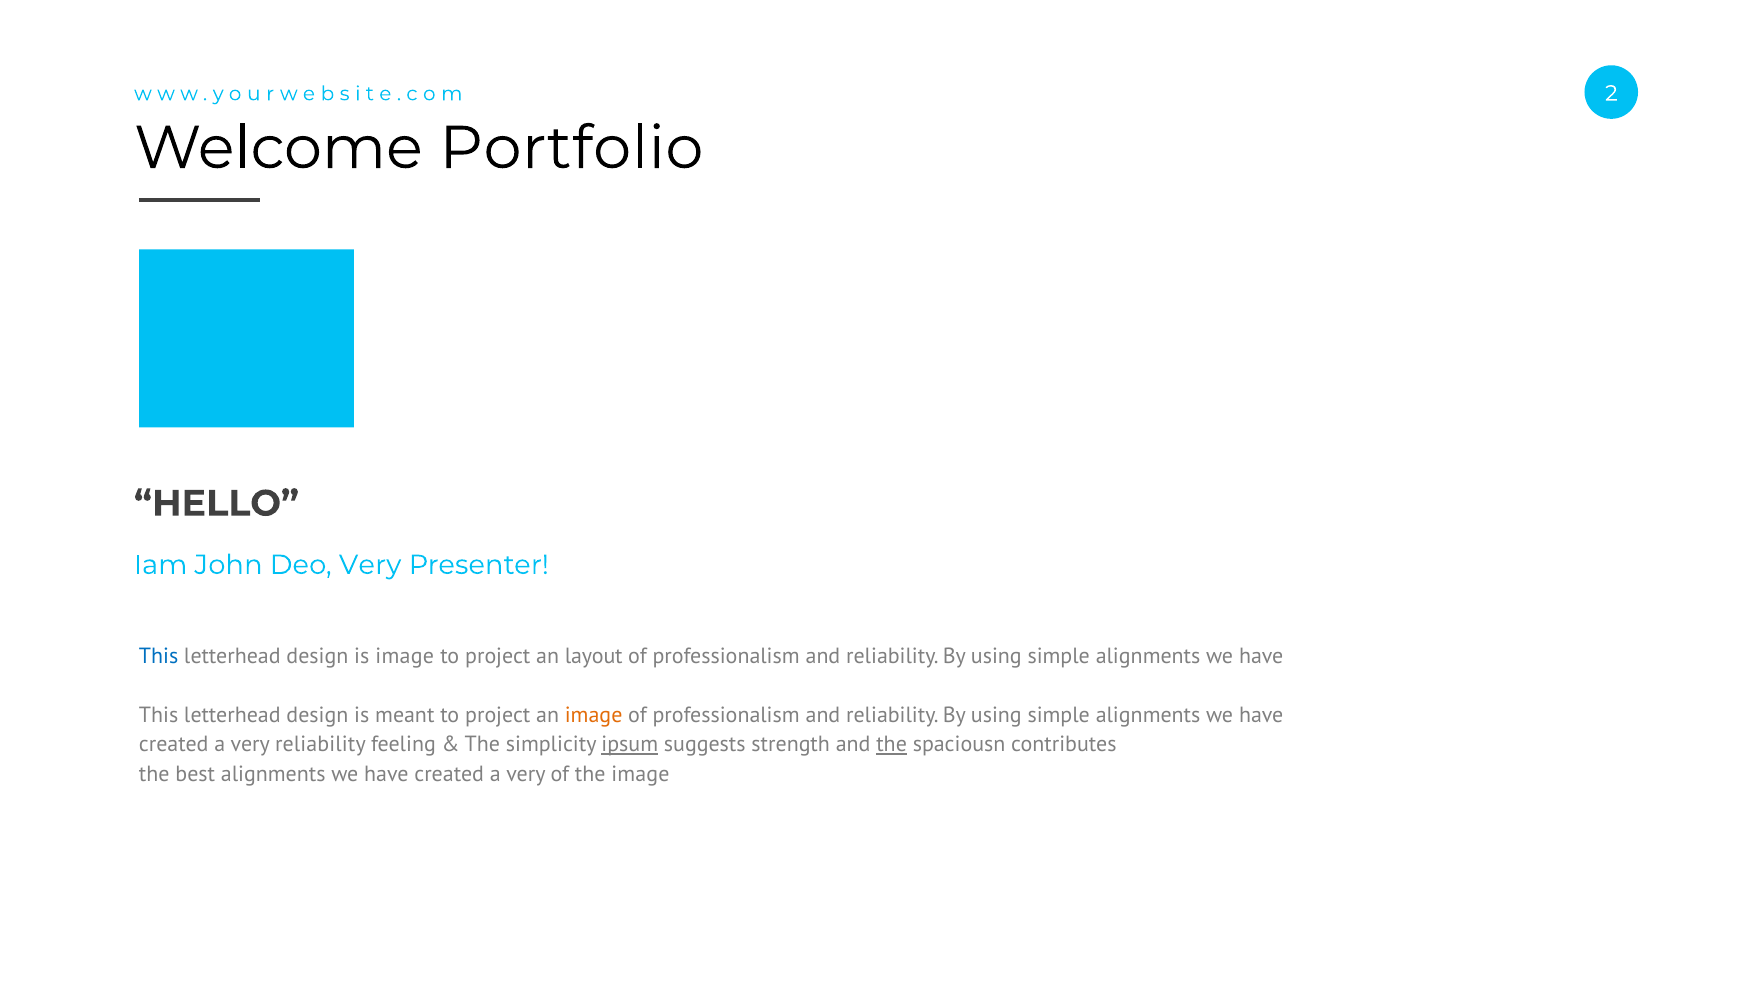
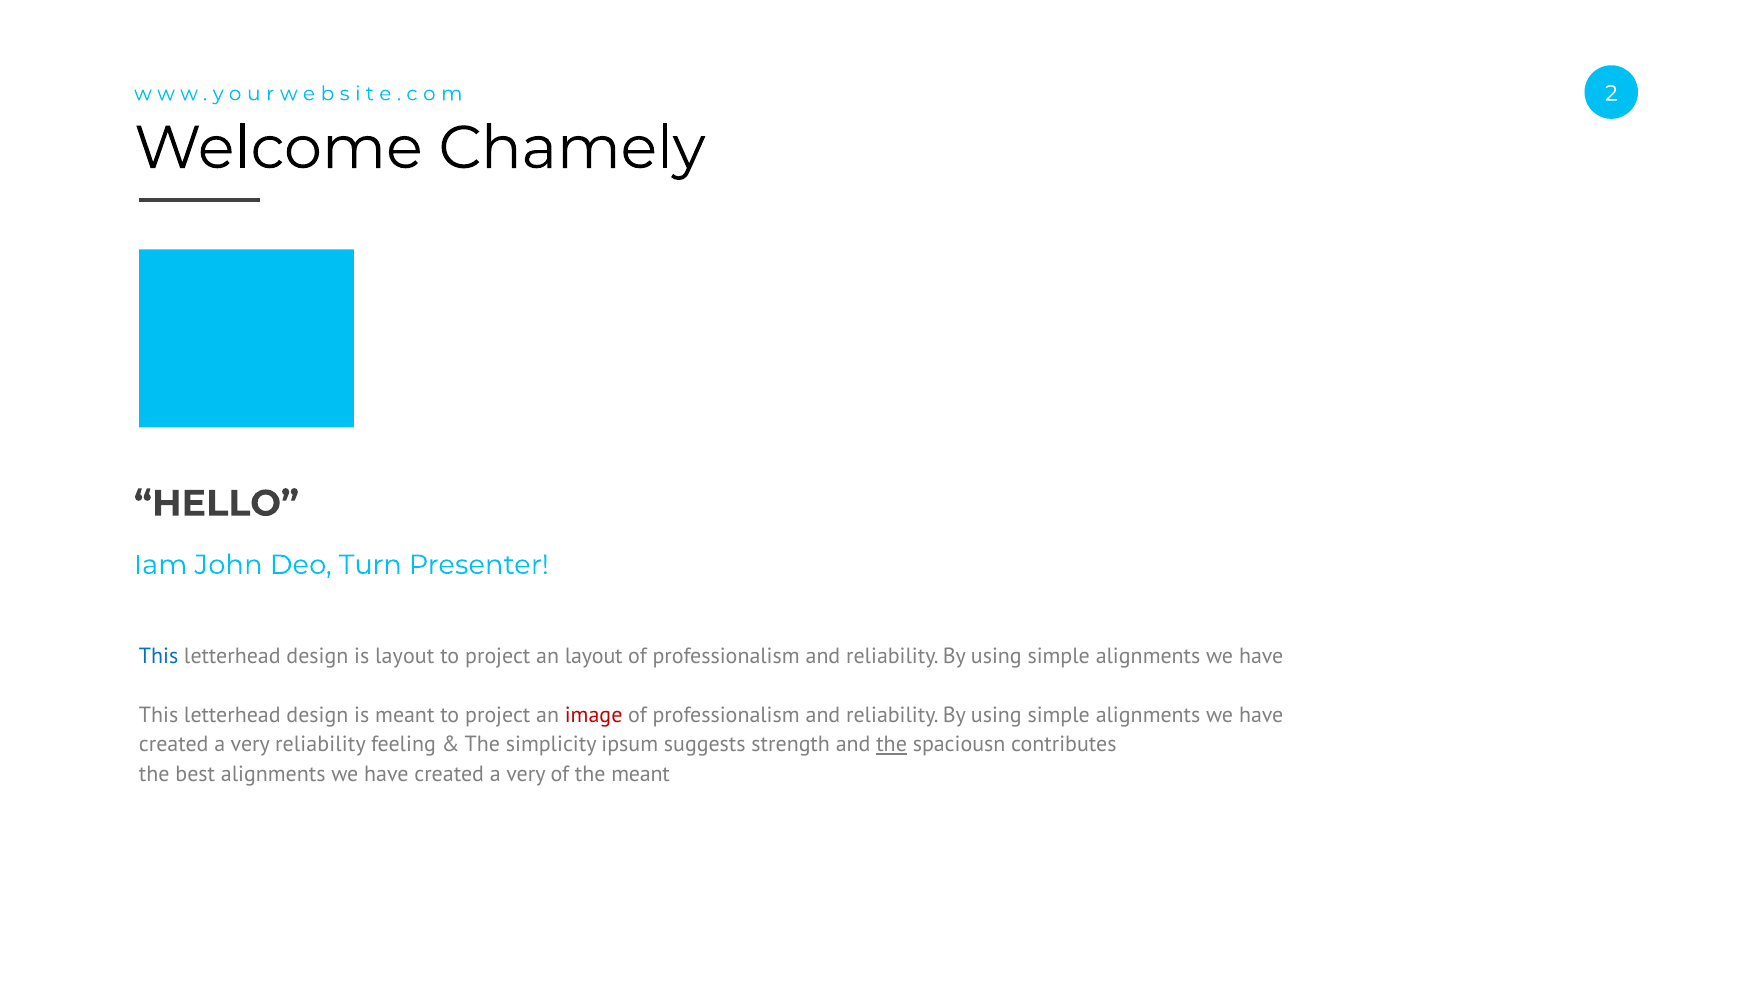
Portfolio: Portfolio -> Chamely
Deo Very: Very -> Turn
is image: image -> layout
image at (594, 715) colour: orange -> red
ipsum underline: present -> none
the image: image -> meant
